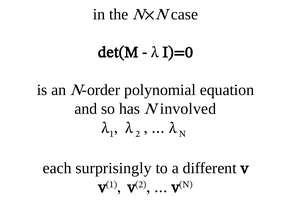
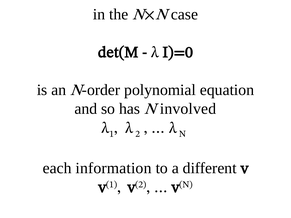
surprisingly: surprisingly -> information
